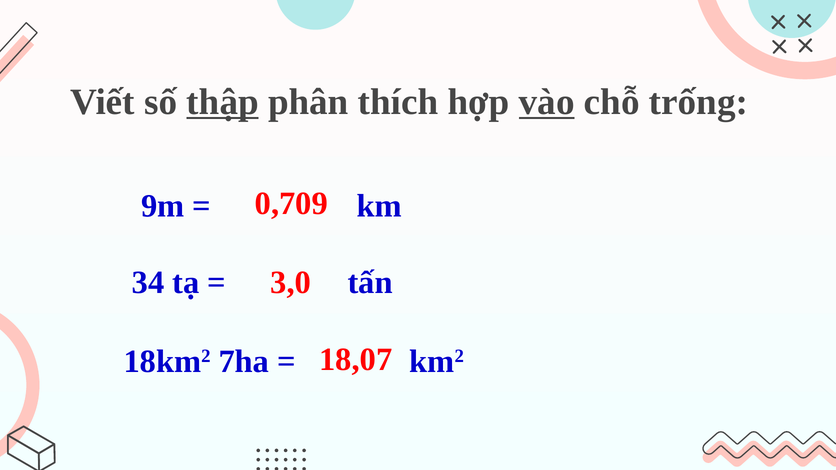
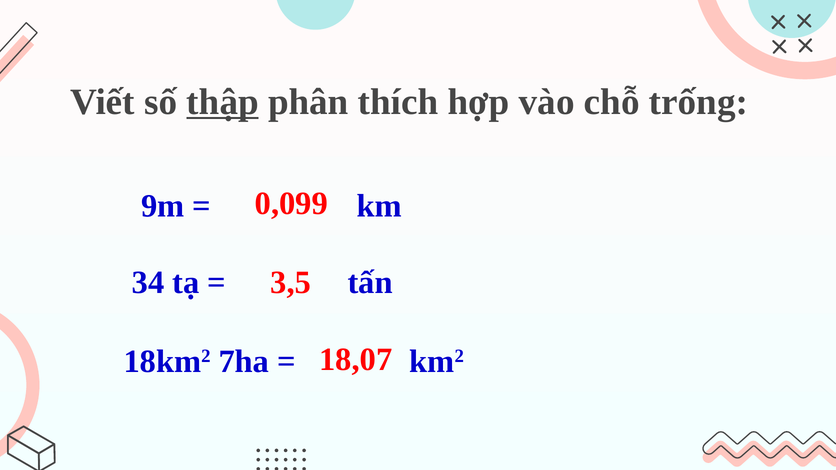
vào underline: present -> none
0,709: 0,709 -> 0,099
3,0: 3,0 -> 3,5
